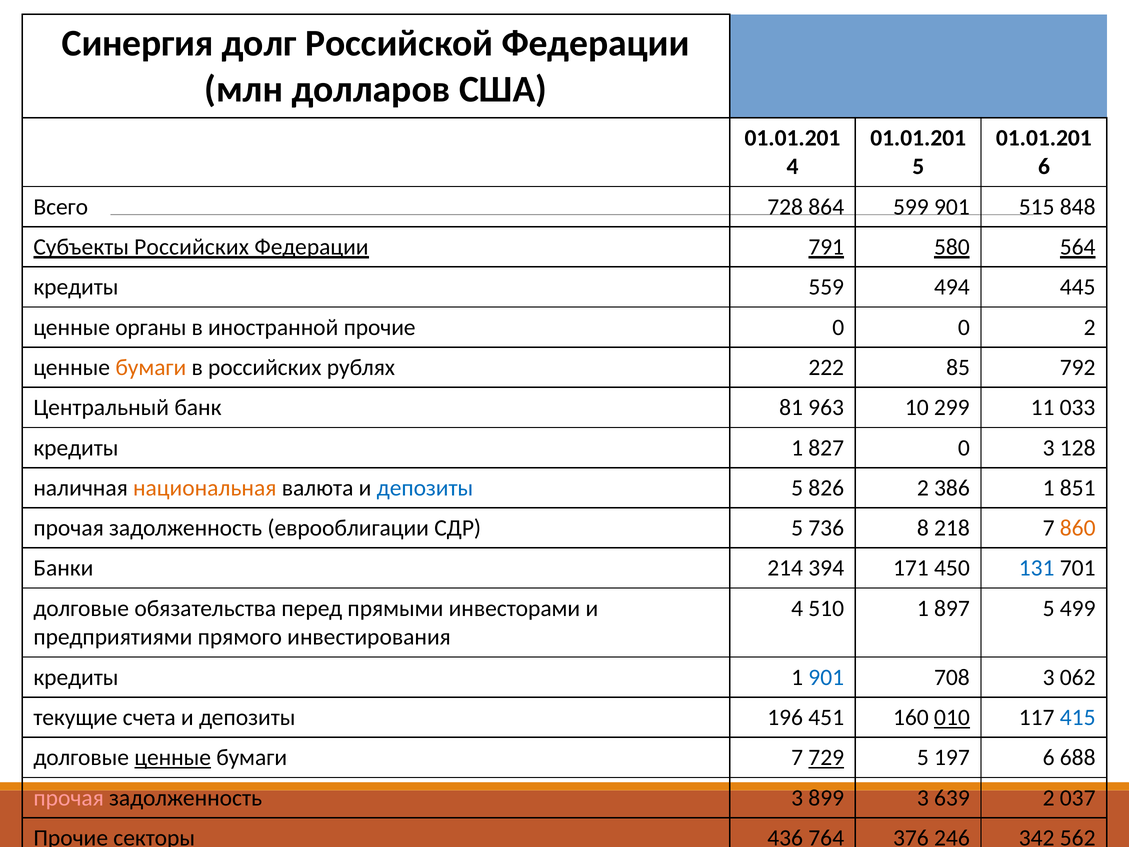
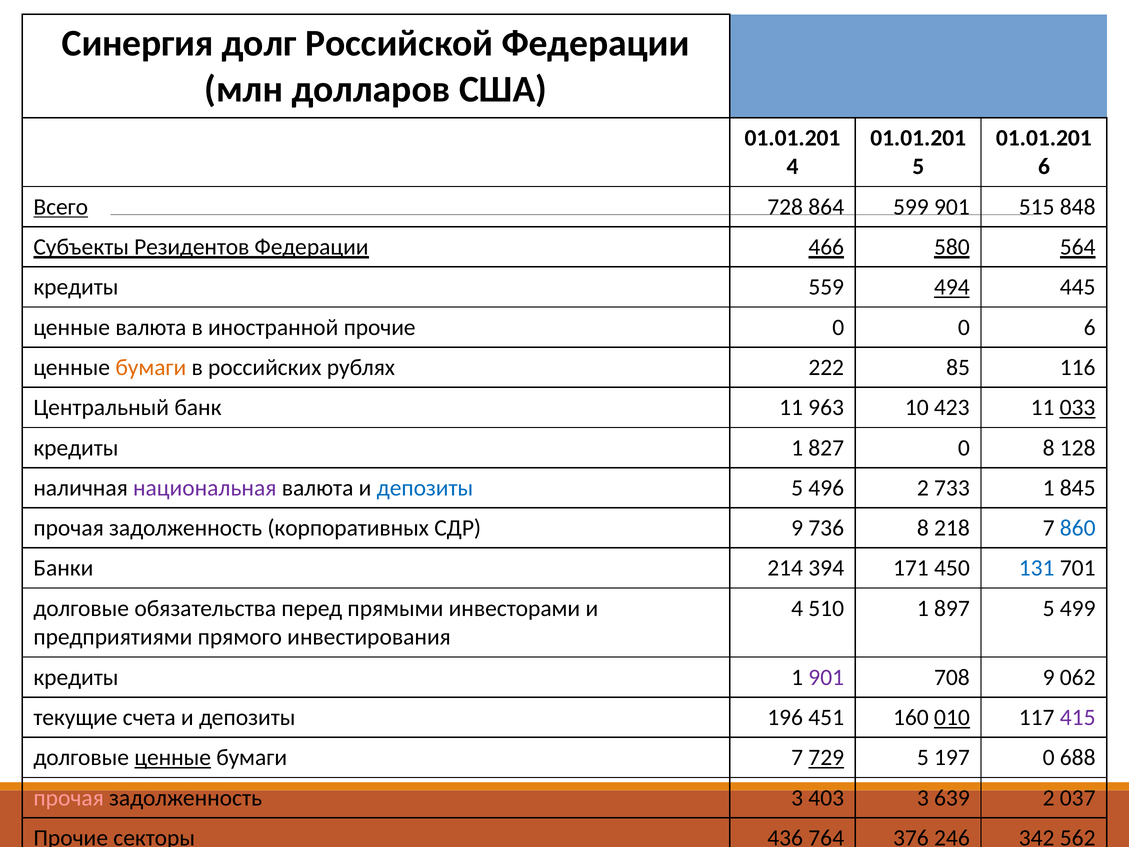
Всего underline: none -> present
Субъекты Российских: Российских -> Резидентов
791: 791 -> 466
494 underline: none -> present
ценные органы: органы -> валюта
0 2: 2 -> 6
792: 792 -> 116
банк 81: 81 -> 11
299: 299 -> 423
033 underline: none -> present
0 3: 3 -> 8
национальная colour: orange -> purple
826: 826 -> 496
386: 386 -> 733
851: 851 -> 845
еврооблигации: еврооблигации -> корпоративных
СДР 5: 5 -> 9
860 colour: orange -> blue
901 at (826, 677) colour: blue -> purple
708 3: 3 -> 9
415 colour: blue -> purple
197 6: 6 -> 0
899: 899 -> 403
